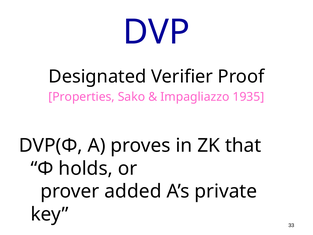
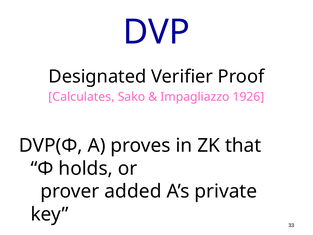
Properties: Properties -> Calculates
1935: 1935 -> 1926
